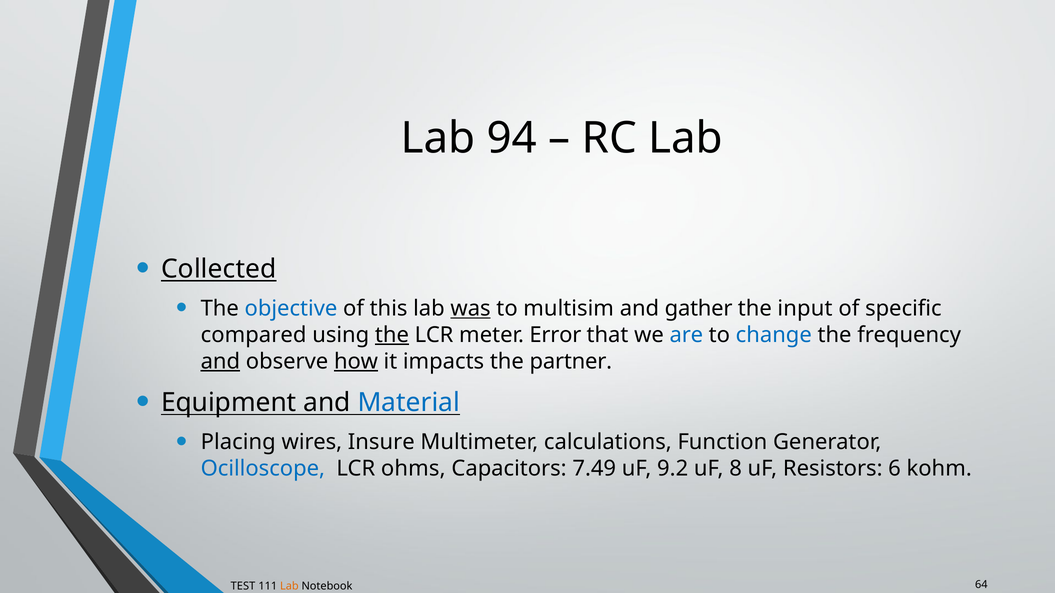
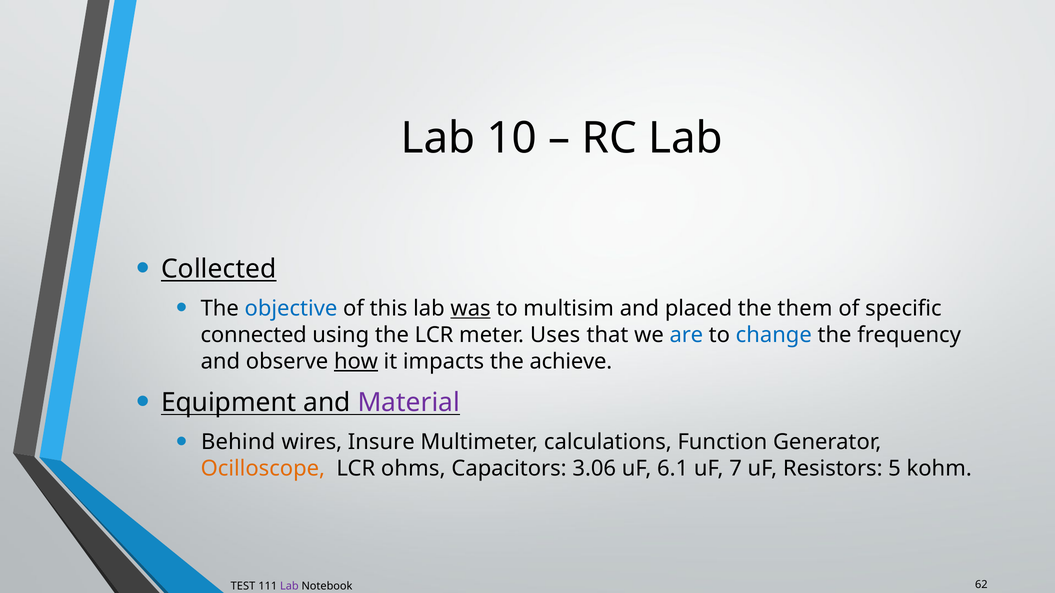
94: 94 -> 10
gather: gather -> placed
input: input -> them
compared: compared -> connected
the at (392, 335) underline: present -> none
Error: Error -> Uses
and at (220, 362) underline: present -> none
partner: partner -> achieve
Material colour: blue -> purple
Placing: Placing -> Behind
Ocilloscope colour: blue -> orange
7.49: 7.49 -> 3.06
9.2: 9.2 -> 6.1
8: 8 -> 7
6: 6 -> 5
Lab at (289, 586) colour: orange -> purple
64: 64 -> 62
